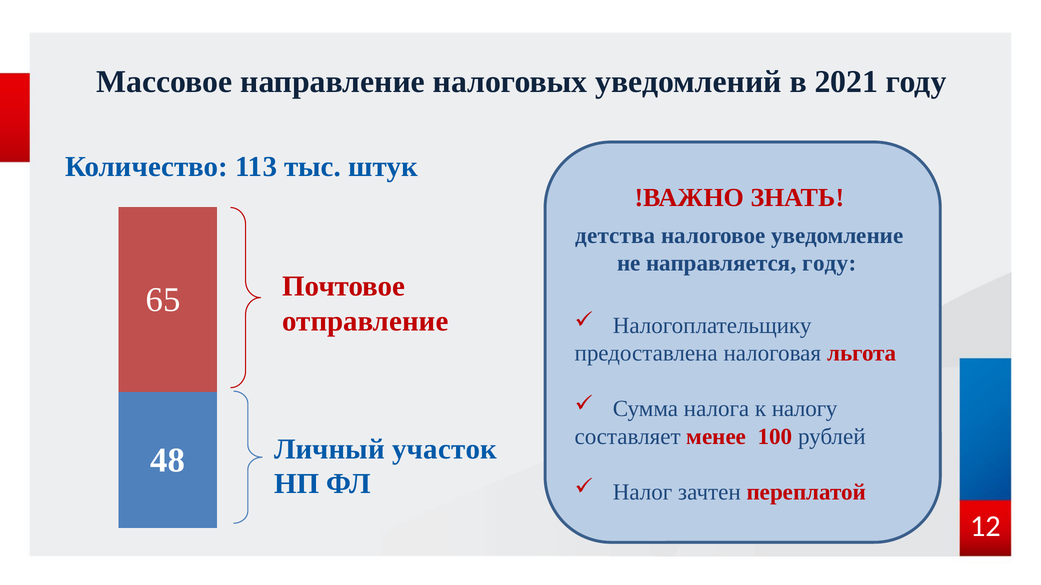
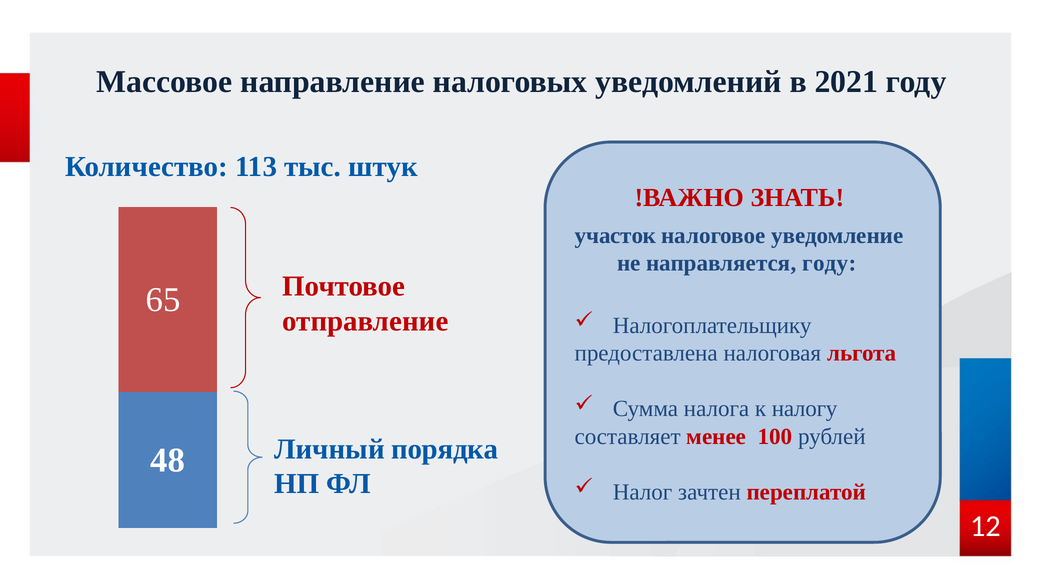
детства: детства -> участок
участок: участок -> порядка
